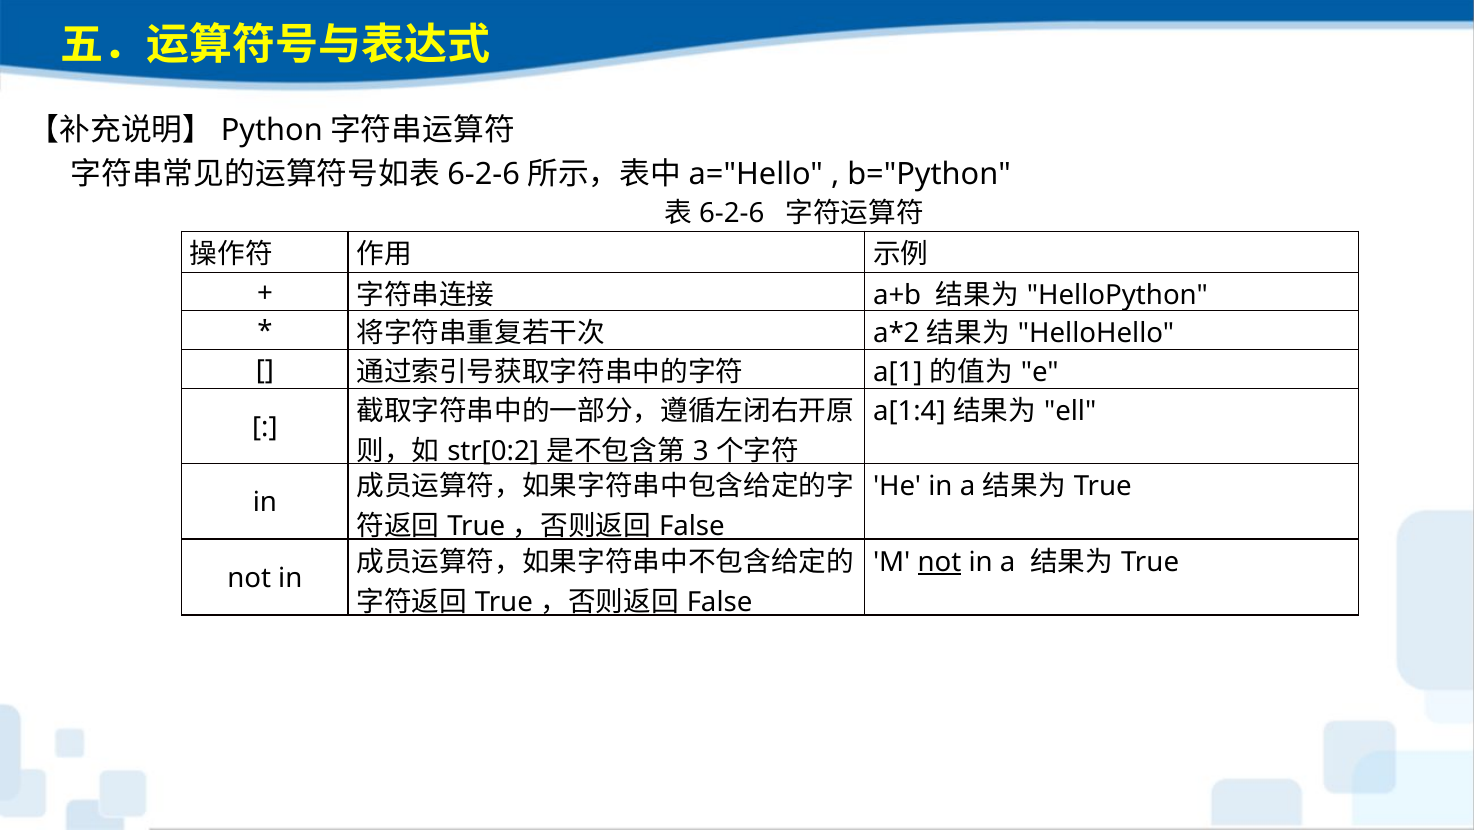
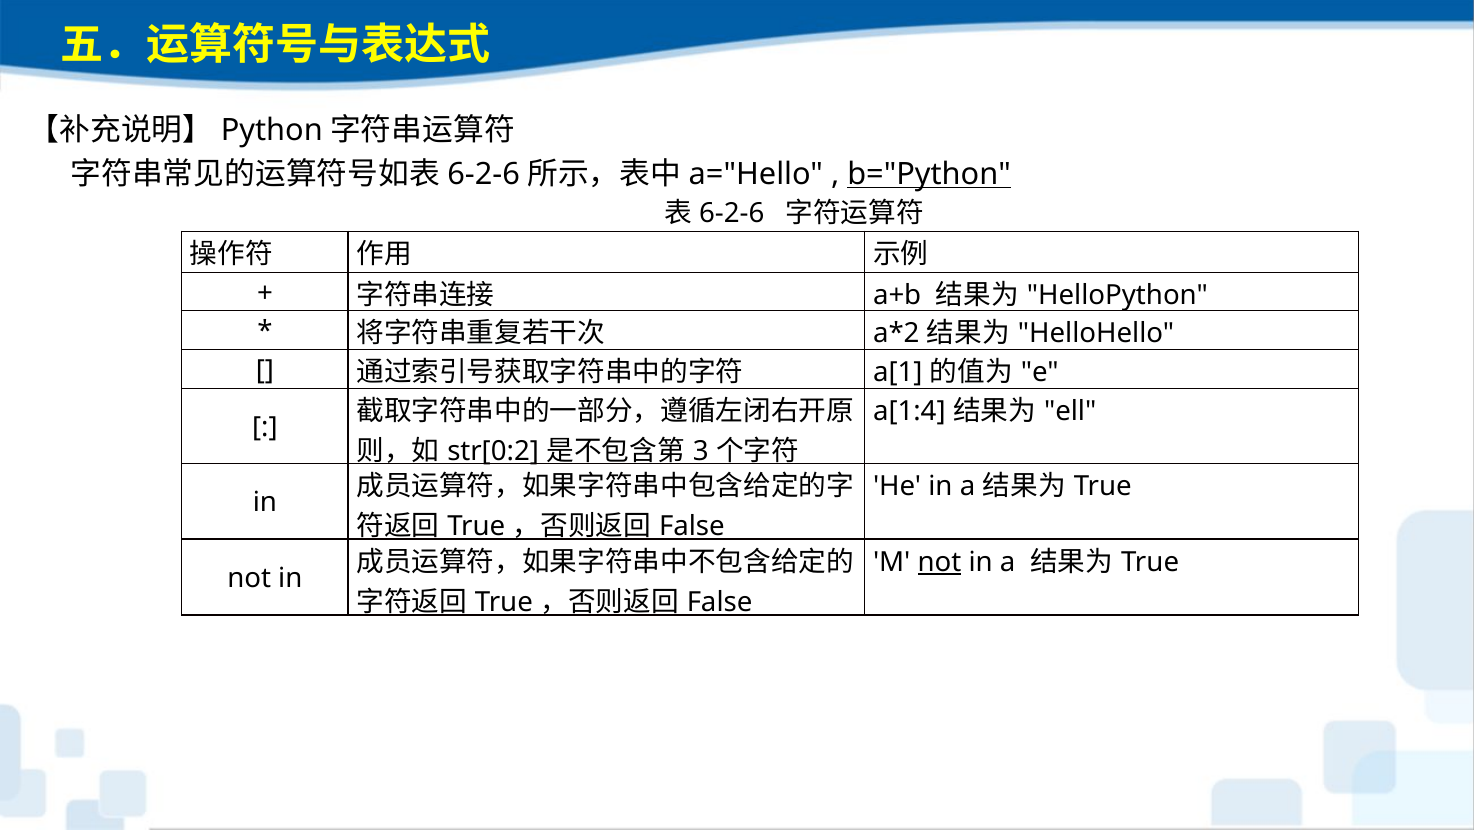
b="Python underline: none -> present
